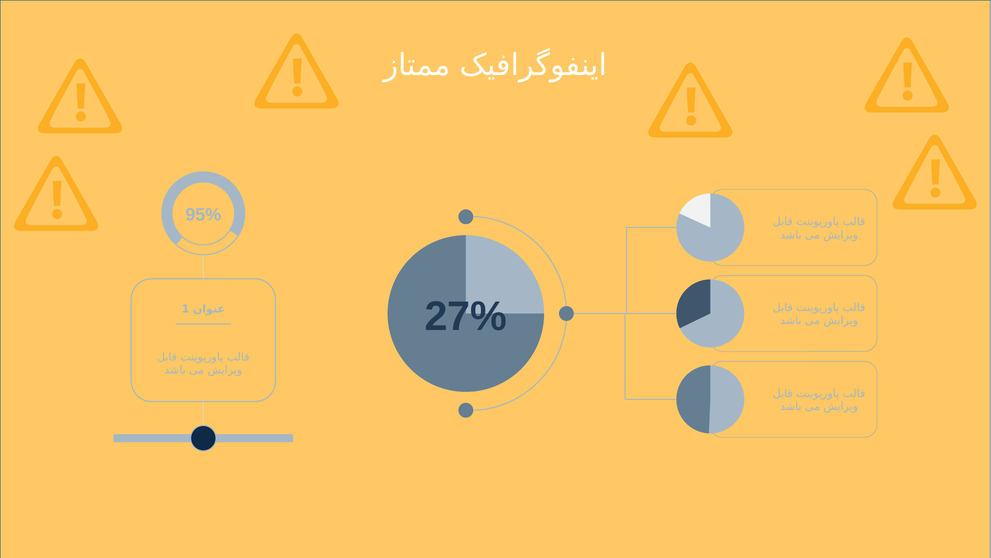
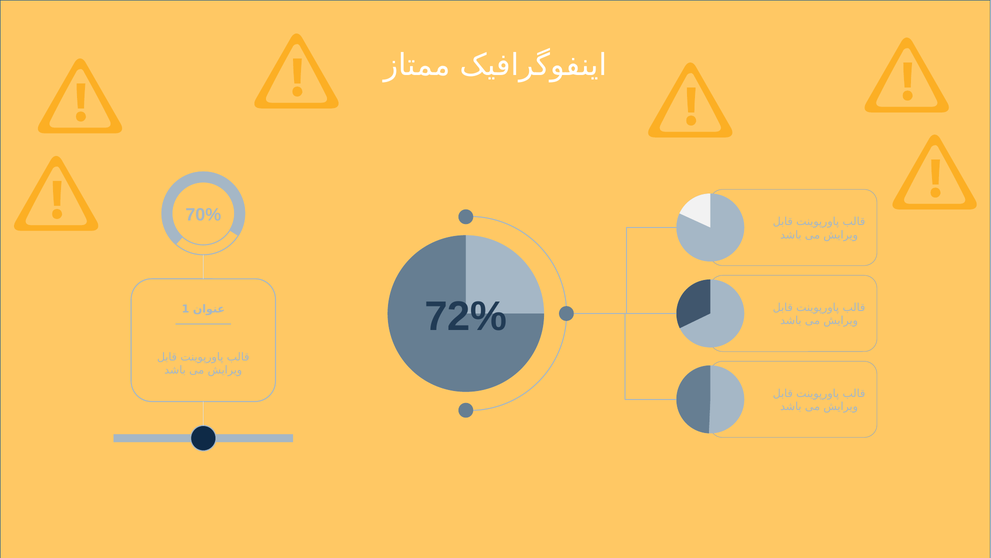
95%: 95% -> 70%
27%: 27% -> 72%
